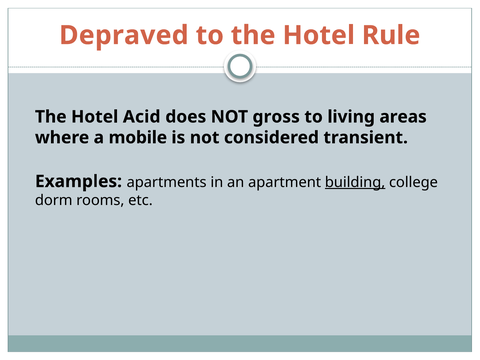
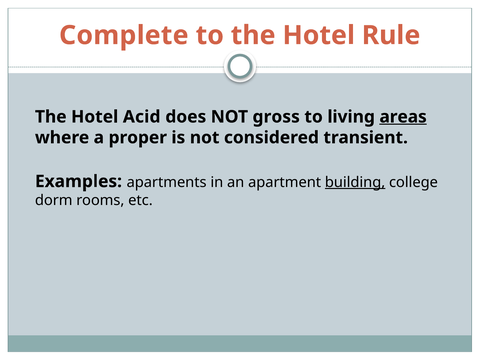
Depraved: Depraved -> Complete
areas underline: none -> present
mobile: mobile -> proper
